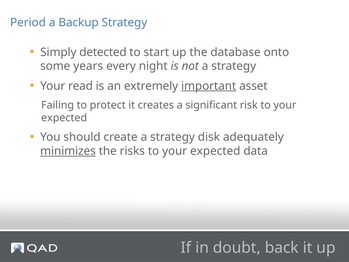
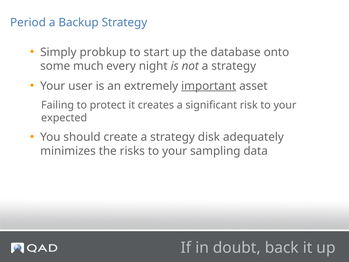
detected: detected -> probkup
years: years -> much
read: read -> user
minimizes underline: present -> none
risks to your expected: expected -> sampling
